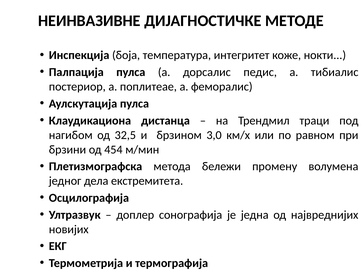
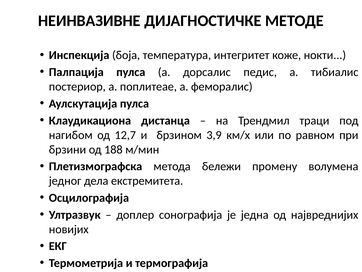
32,5: 32,5 -> 12,7
3,0: 3,0 -> 3,9
454: 454 -> 188
